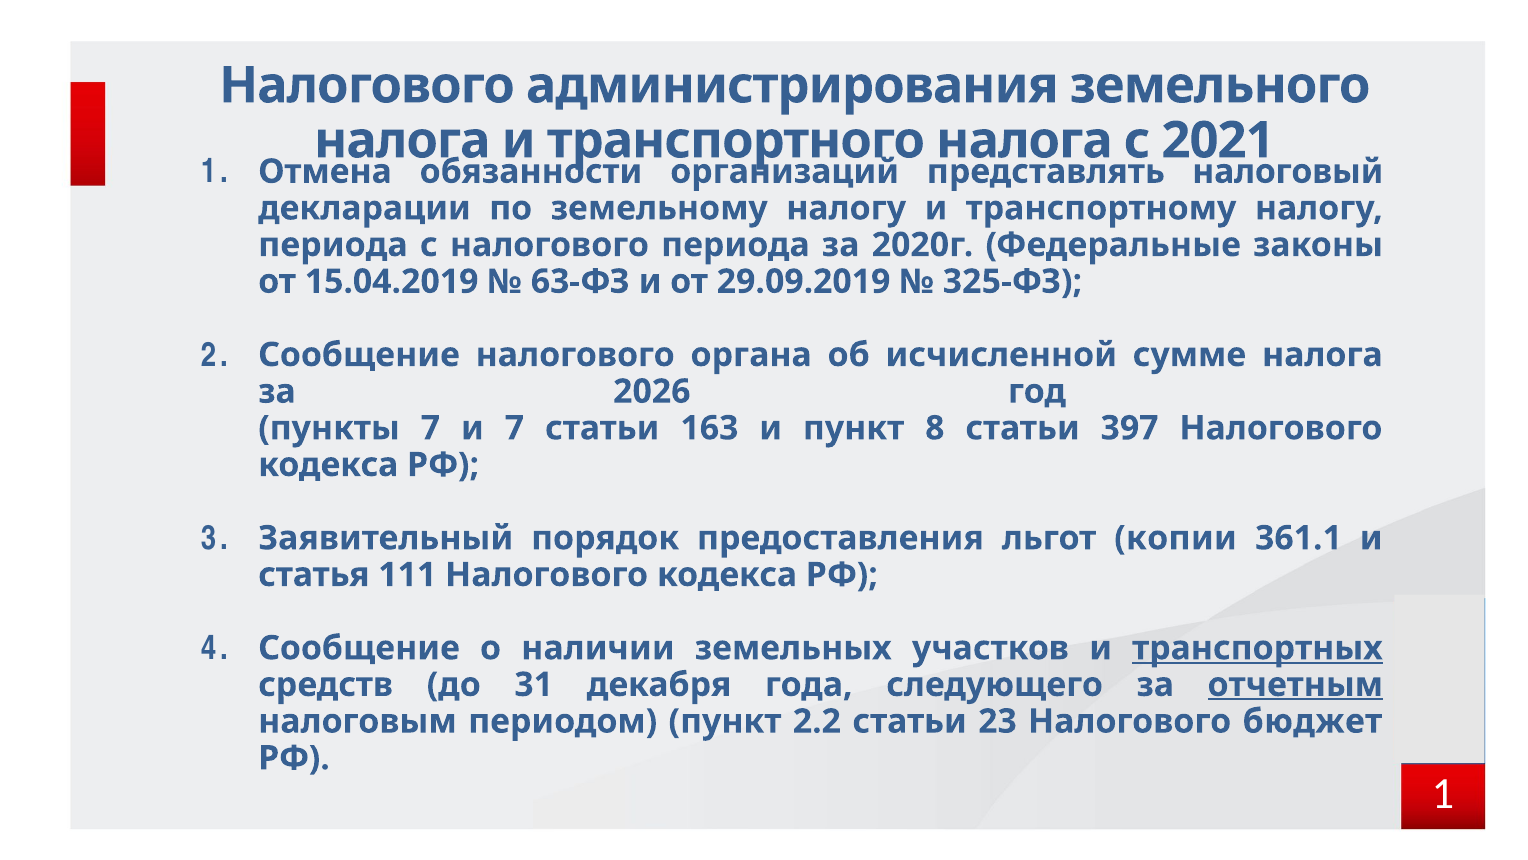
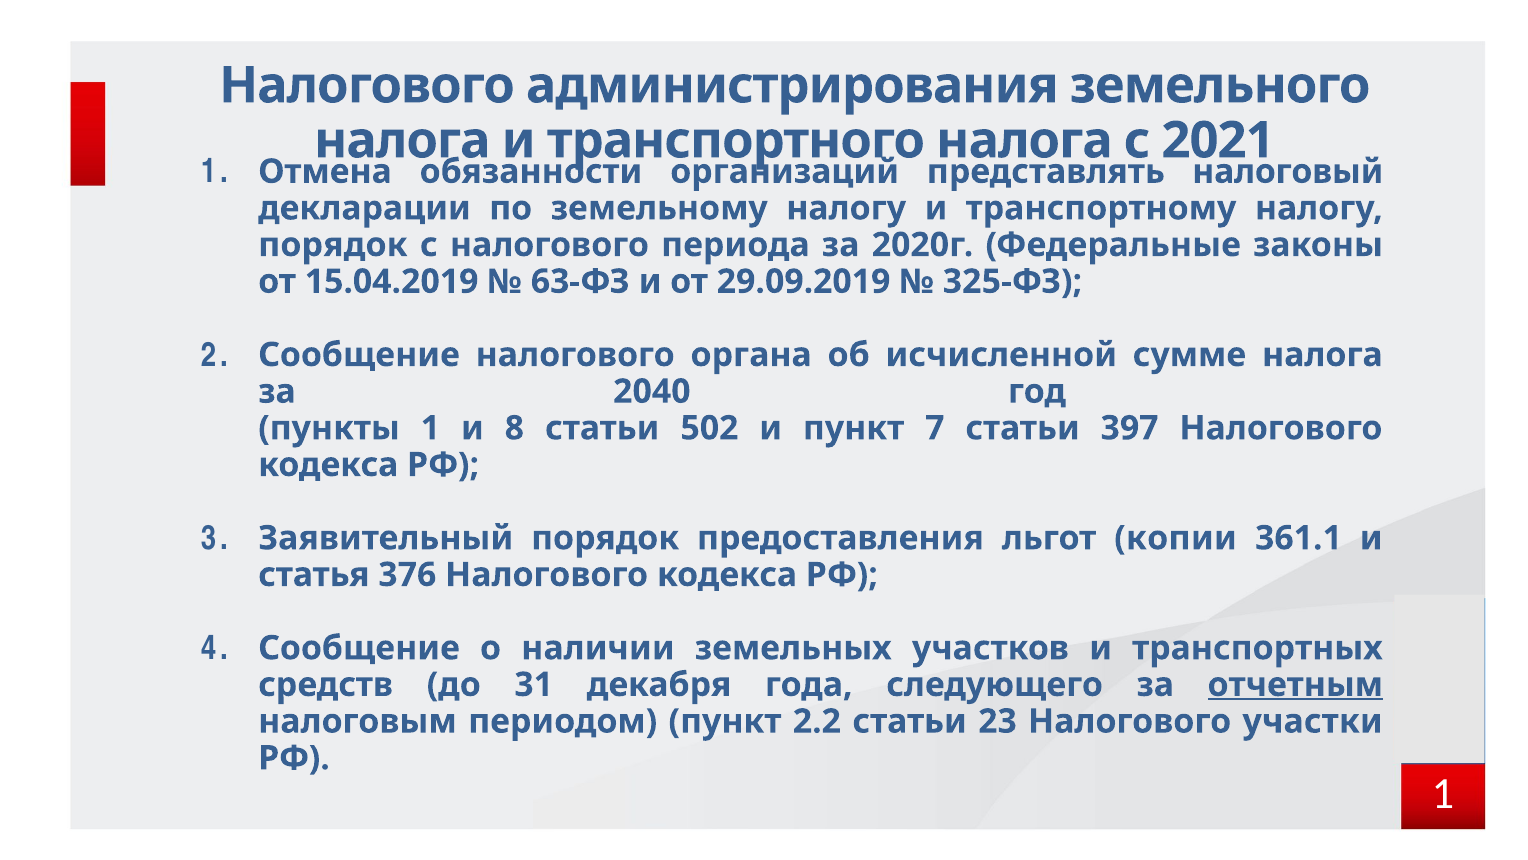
периода at (333, 245): периода -> порядок
2026: 2026 -> 2040
пункты 7: 7 -> 1
и 7: 7 -> 8
163: 163 -> 502
8: 8 -> 7
111: 111 -> 376
транспортных underline: present -> none
бюджет: бюджет -> участки
